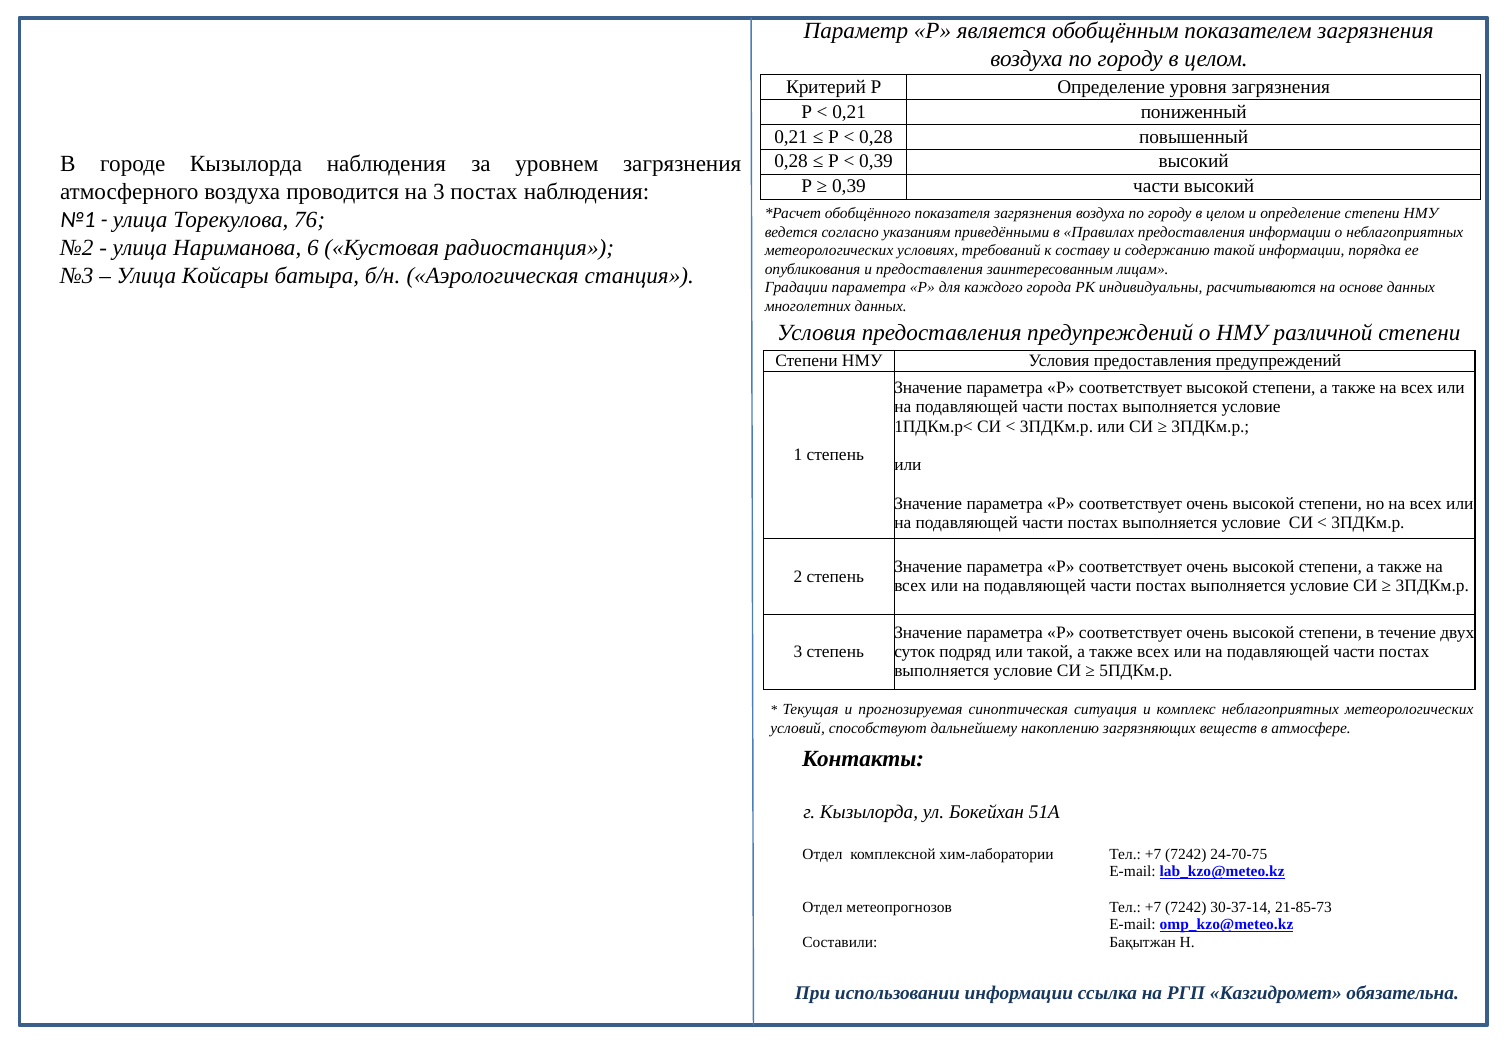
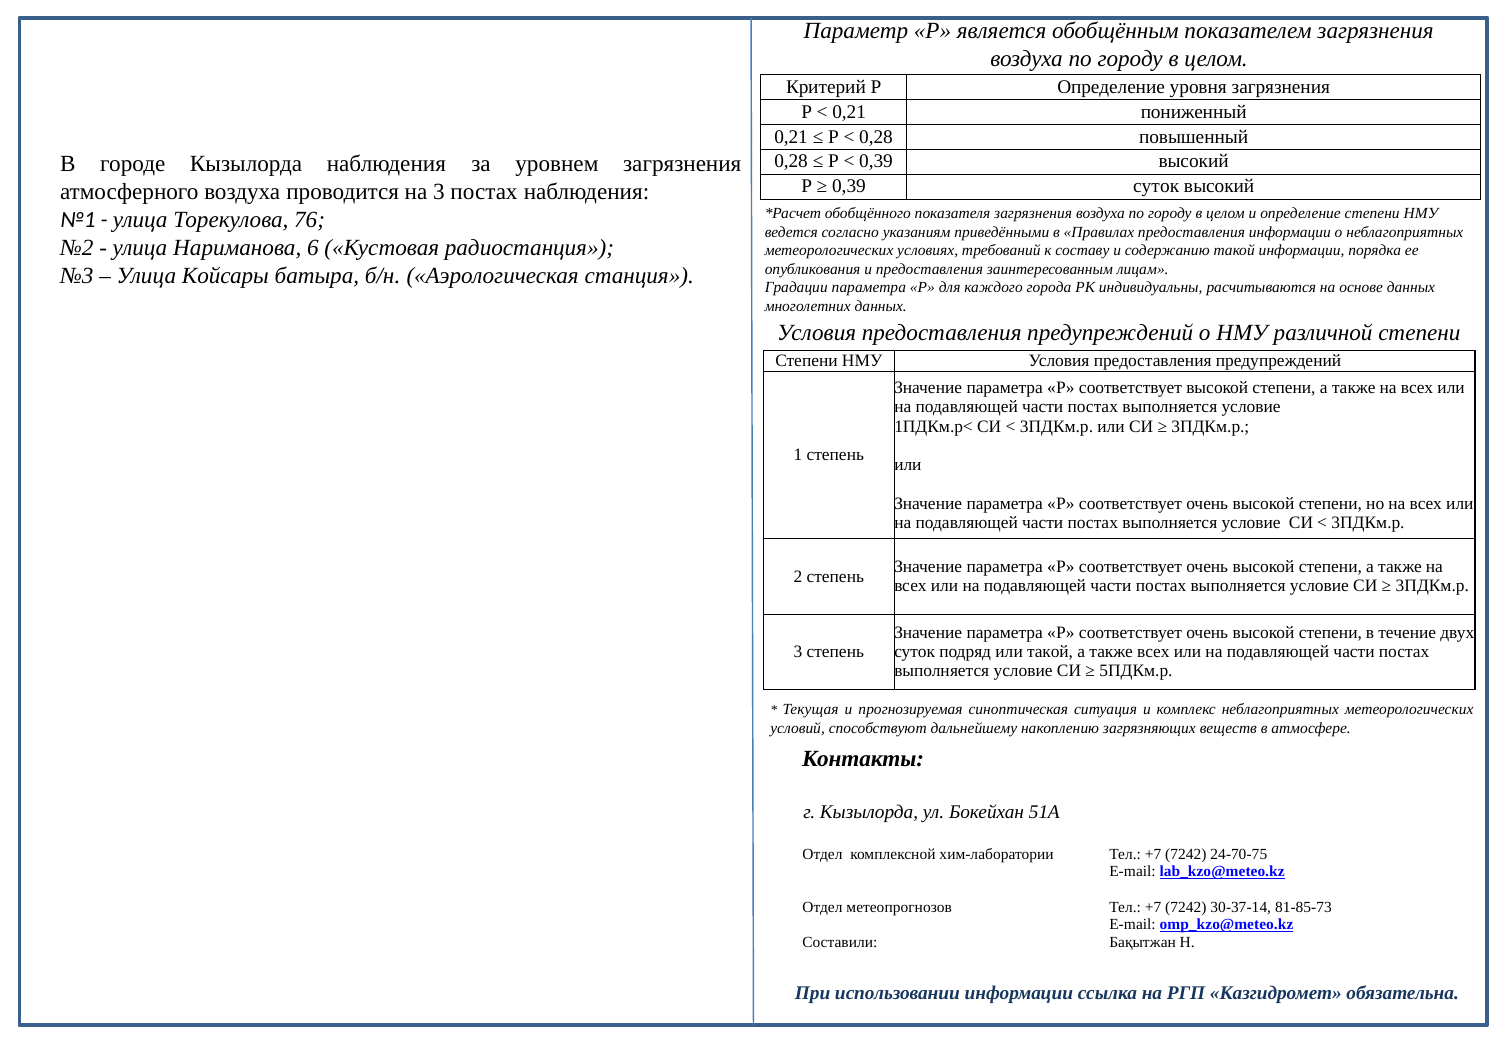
0,39 части: части -> суток
21-85-73: 21-85-73 -> 81-85-73
